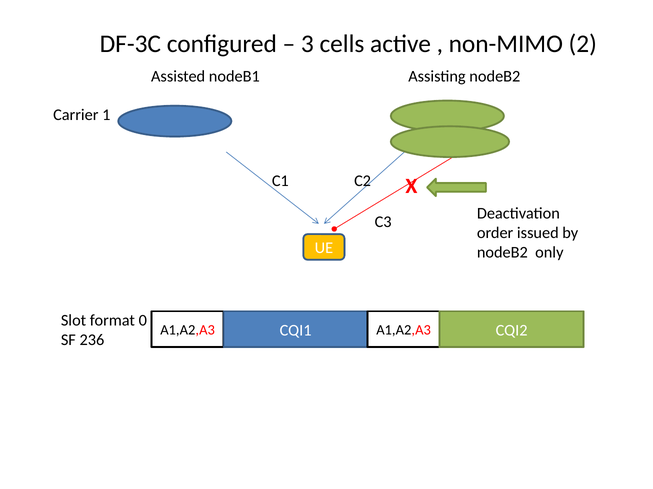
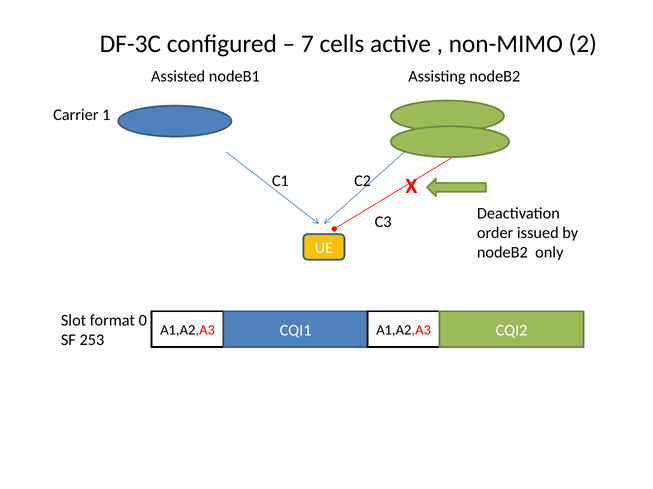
3: 3 -> 7
236: 236 -> 253
